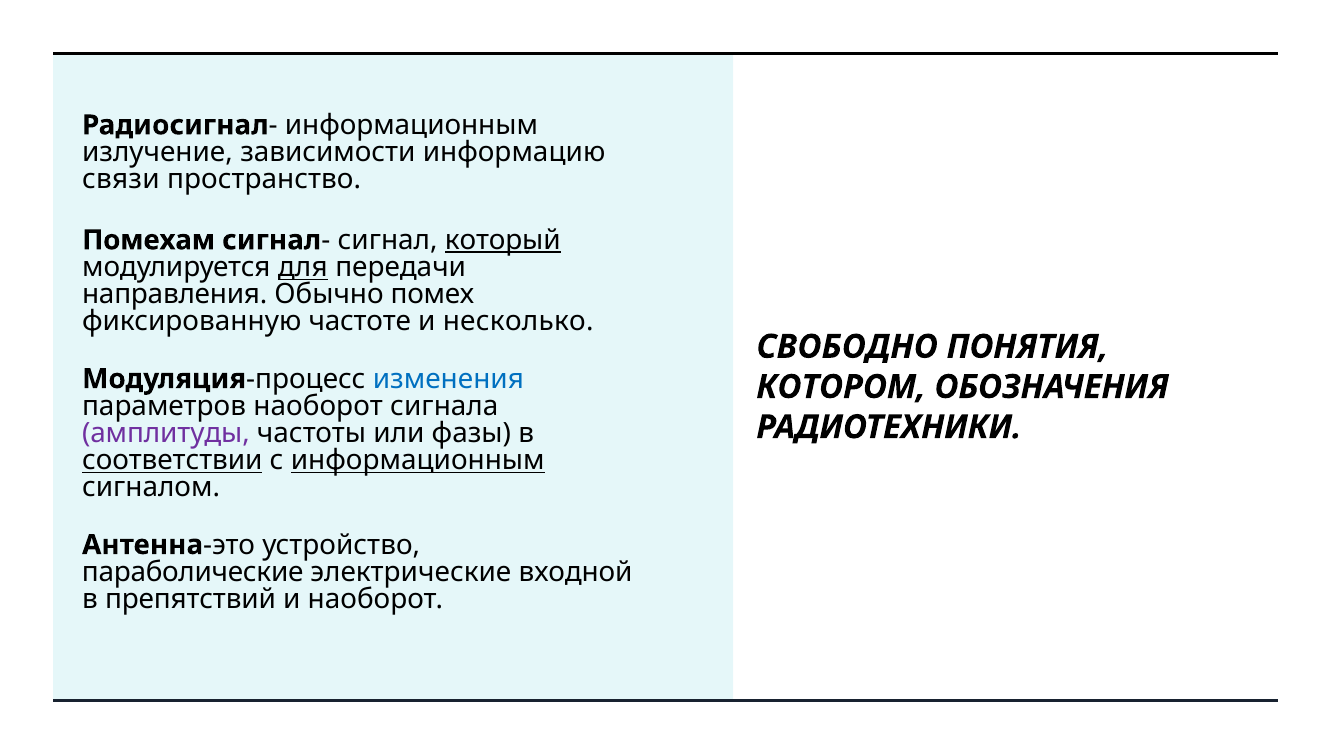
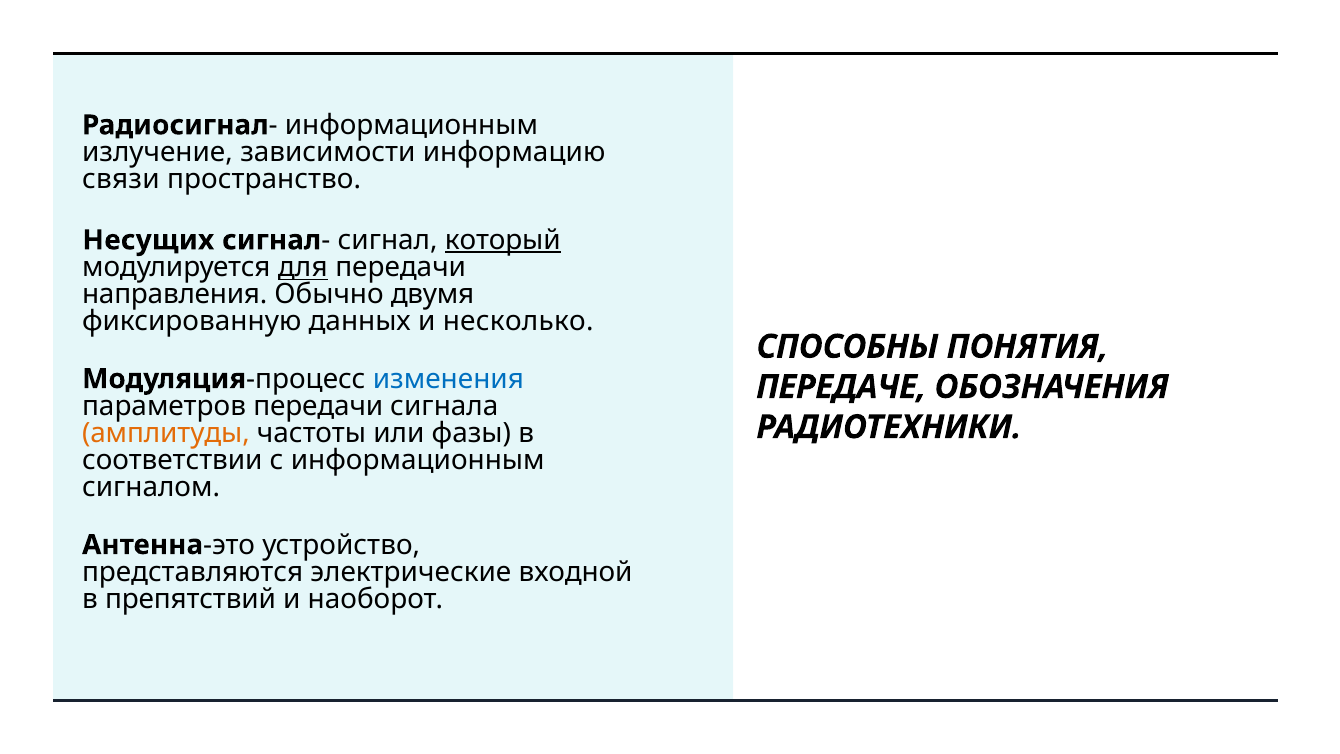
Помехам: Помехам -> Несущих
помех: помех -> двумя
частоте: частоте -> данных
СВОБОДНО: СВОБОДНО -> СПОСОБНЫ
КОТОРОМ: КОТОРОМ -> ПЕРЕДАЧЕ
параметров наоборот: наоборот -> передачи
амплитуды colour: purple -> orange
соответствии underline: present -> none
информационным at (418, 460) underline: present -> none
параболические: параболические -> представляются
